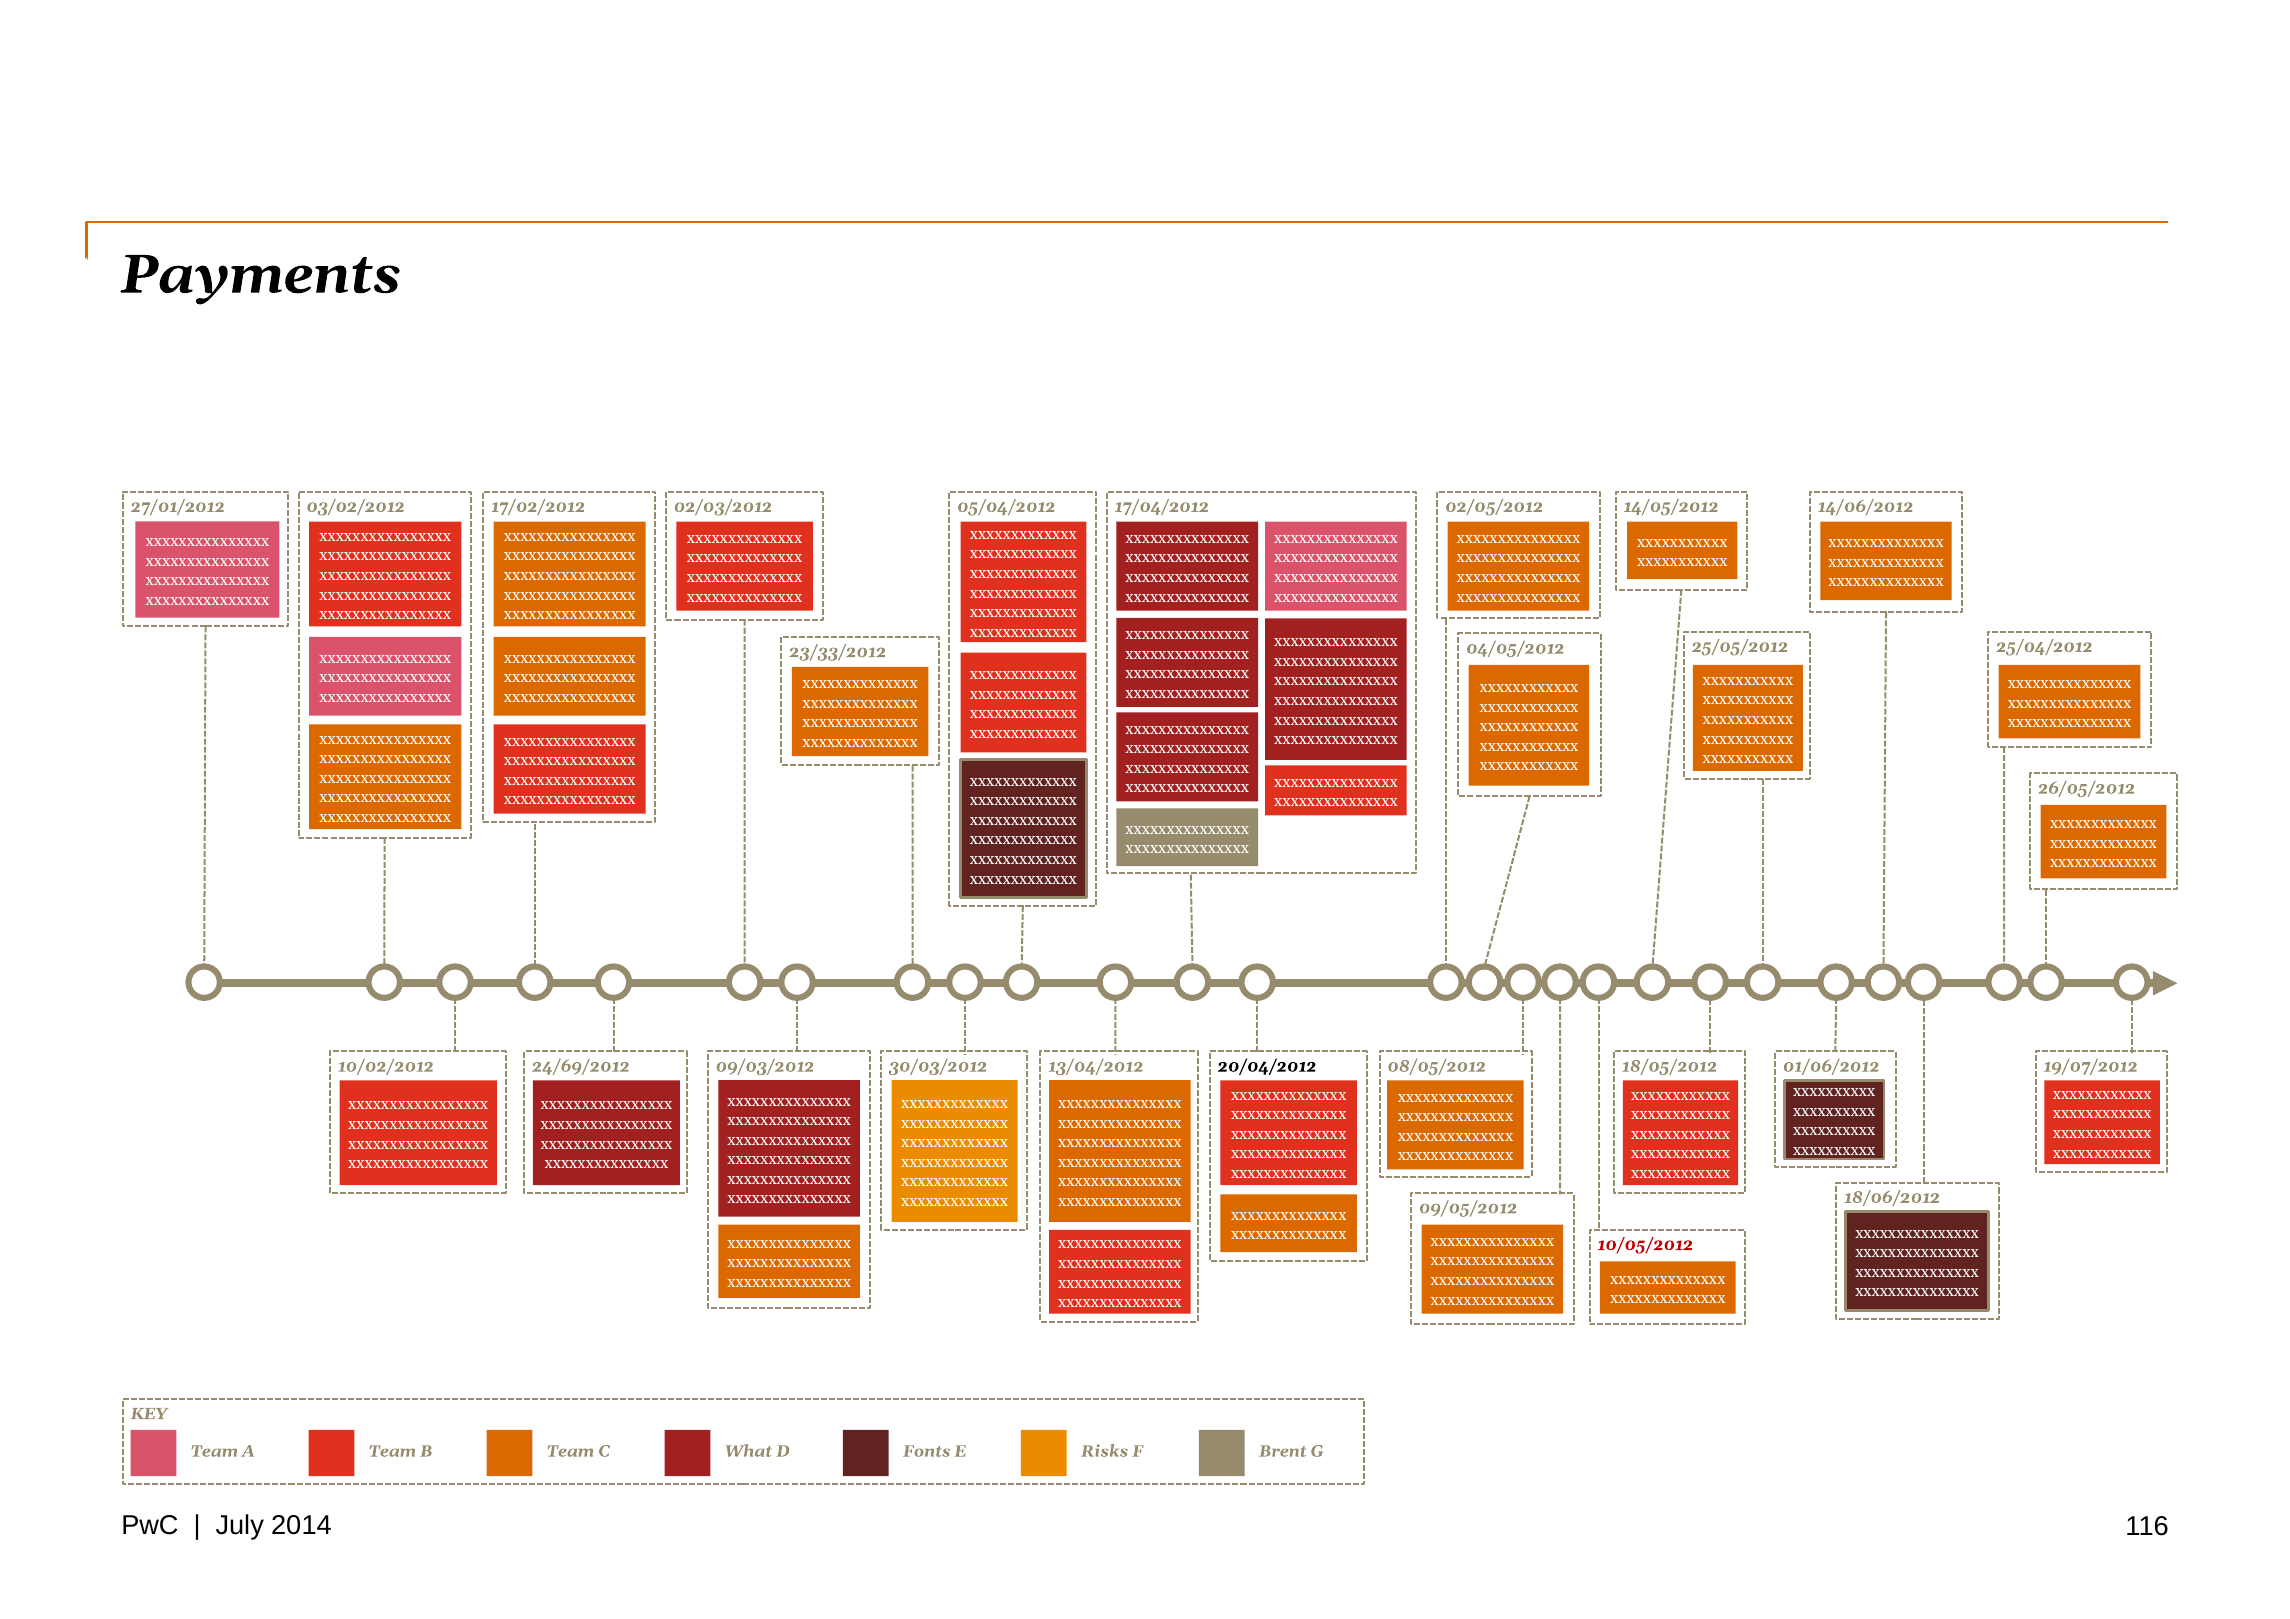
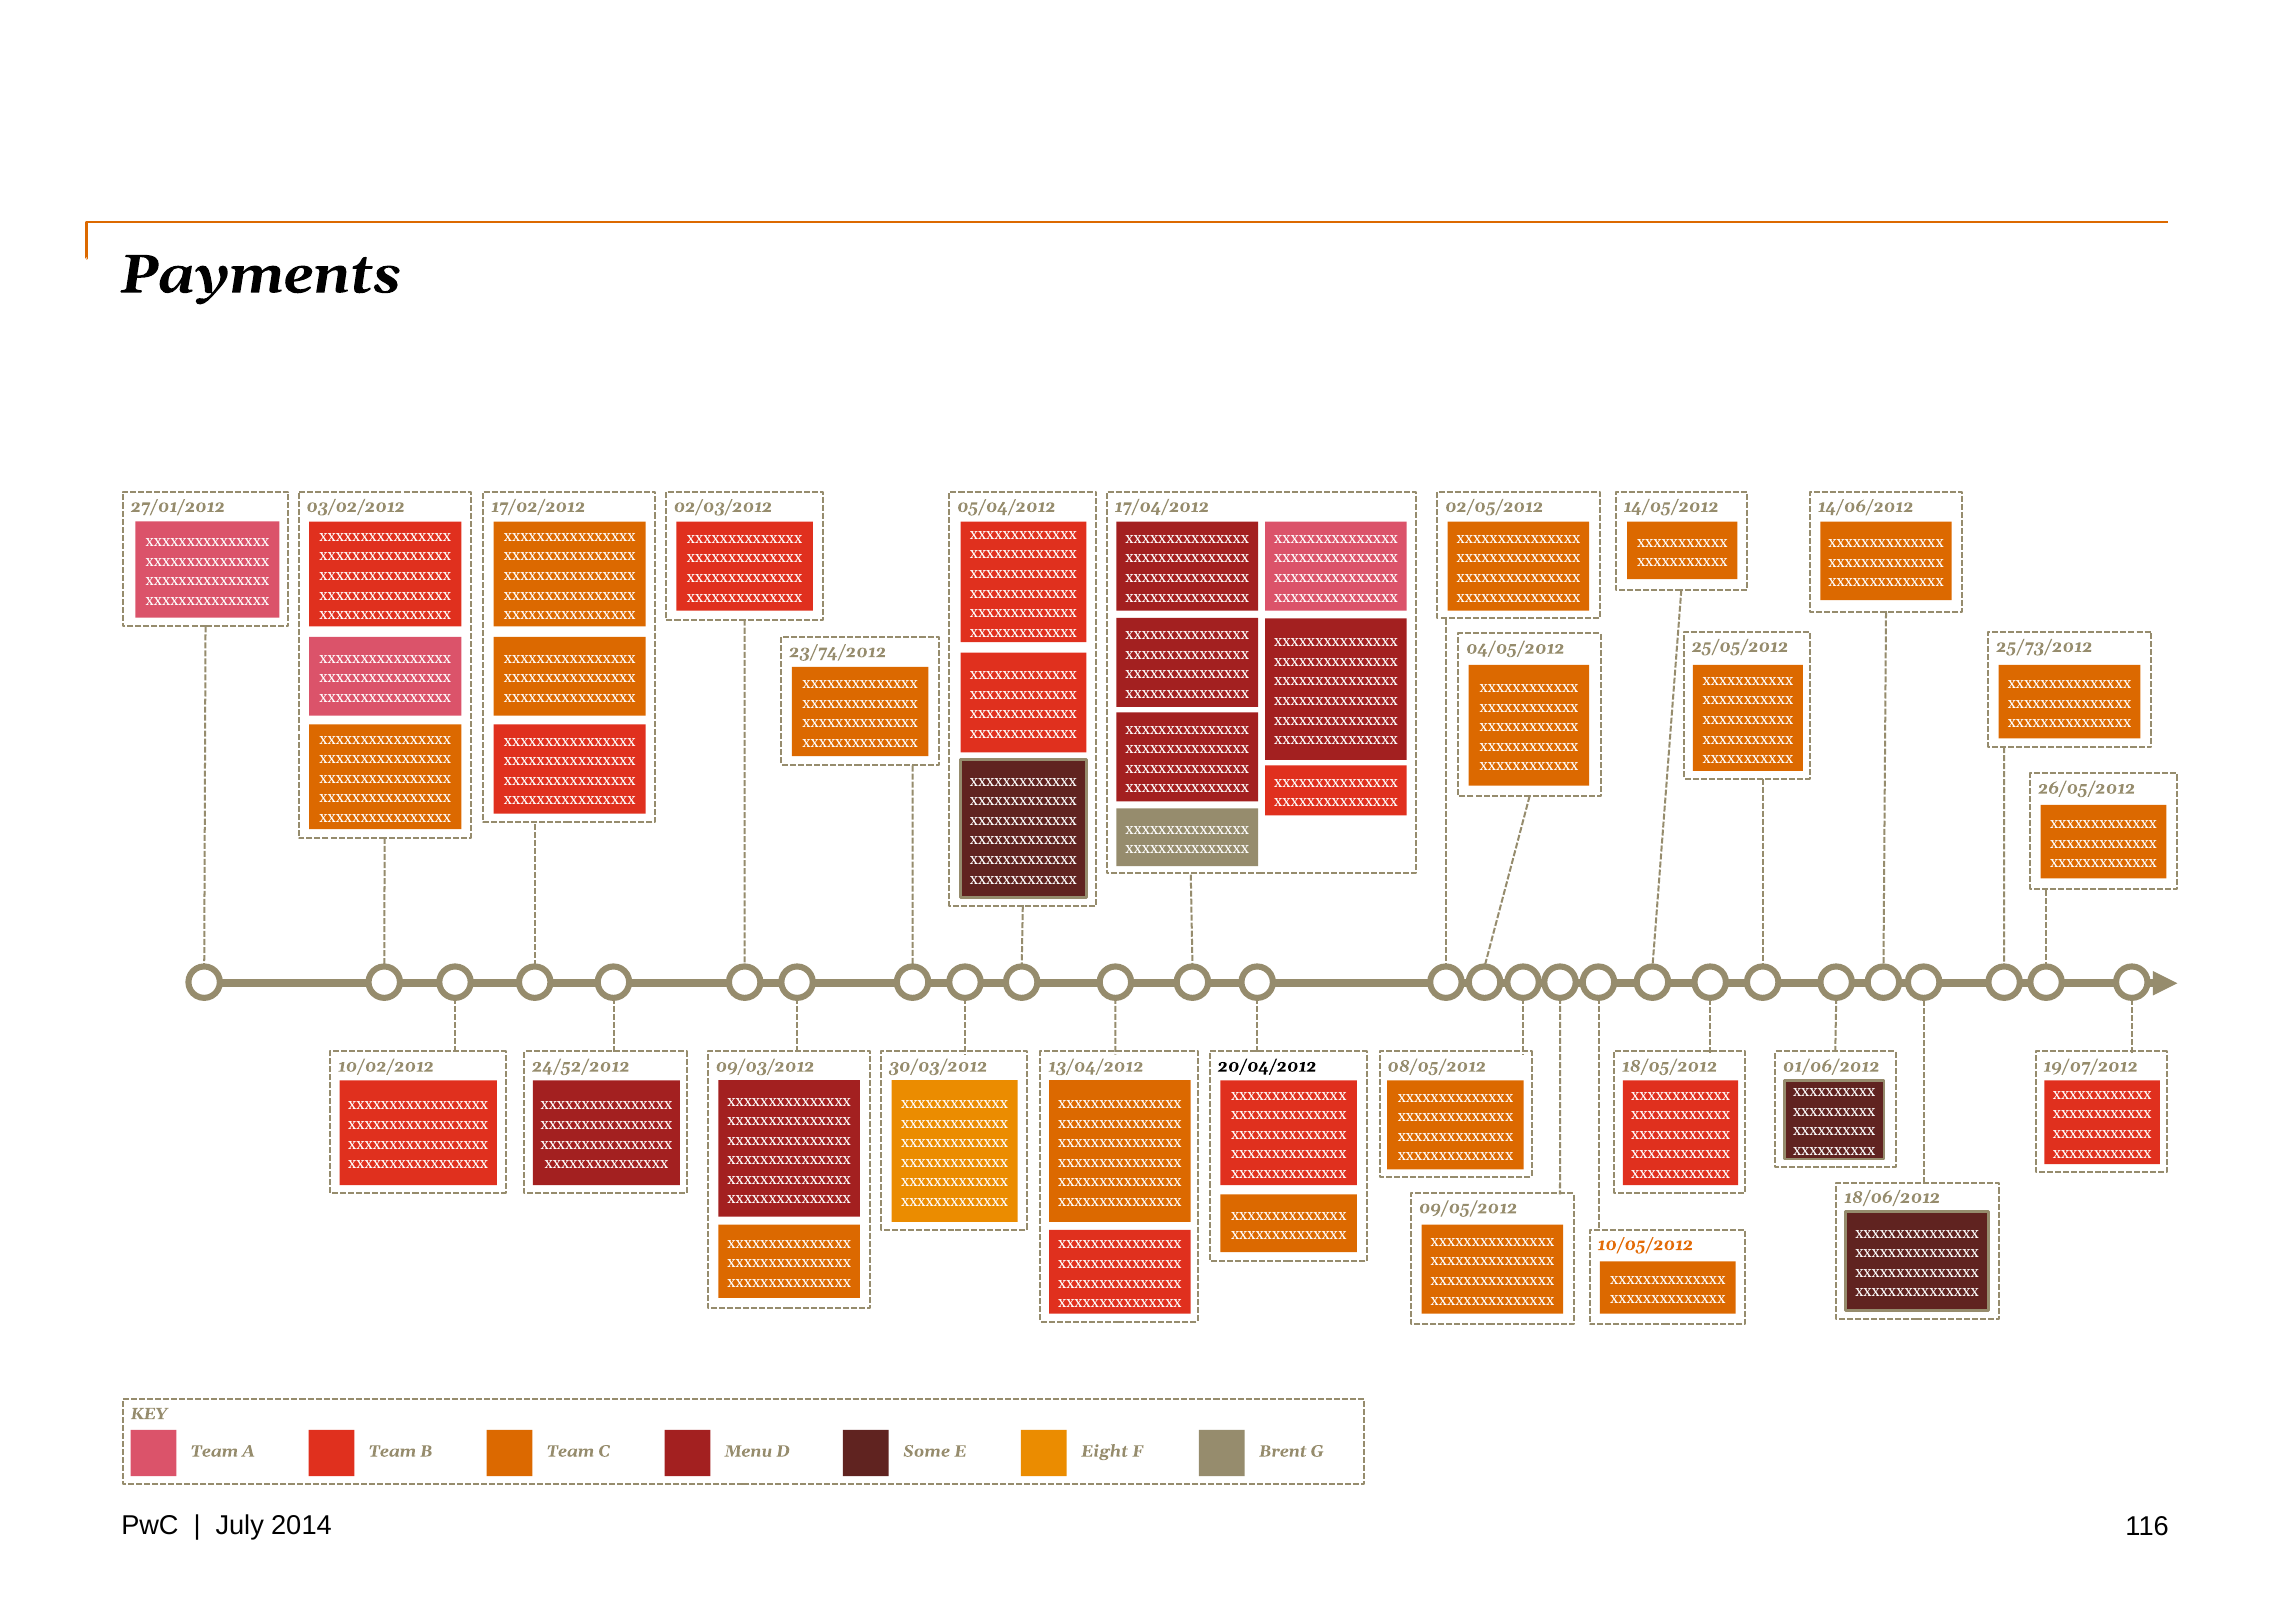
25/04/2012: 25/04/2012 -> 25/73/2012
23/33/2012: 23/33/2012 -> 23/74/2012
24/69/2012: 24/69/2012 -> 24/52/2012
10/05/2012 colour: red -> orange
What: What -> Menu
Fonts: Fonts -> Some
Risks: Risks -> Eight
